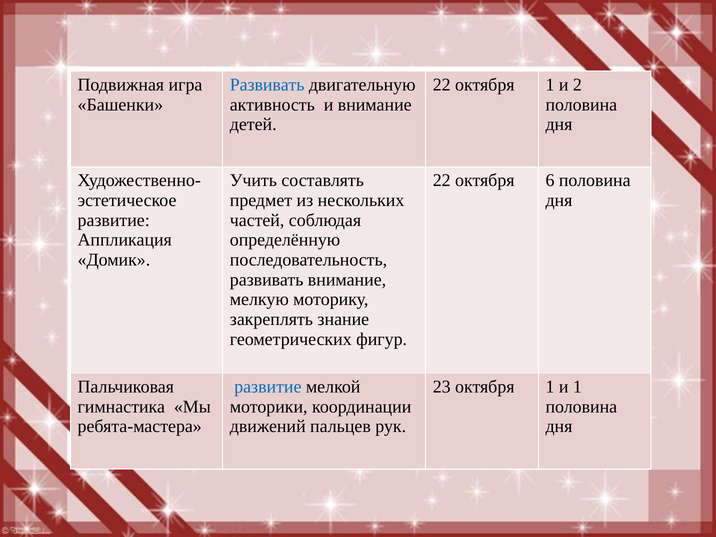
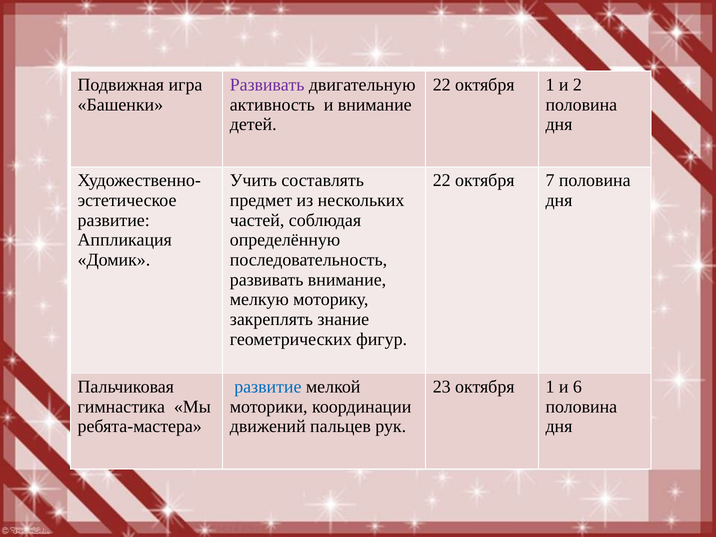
Развивать at (267, 85) colour: blue -> purple
6: 6 -> 7
и 1: 1 -> 6
